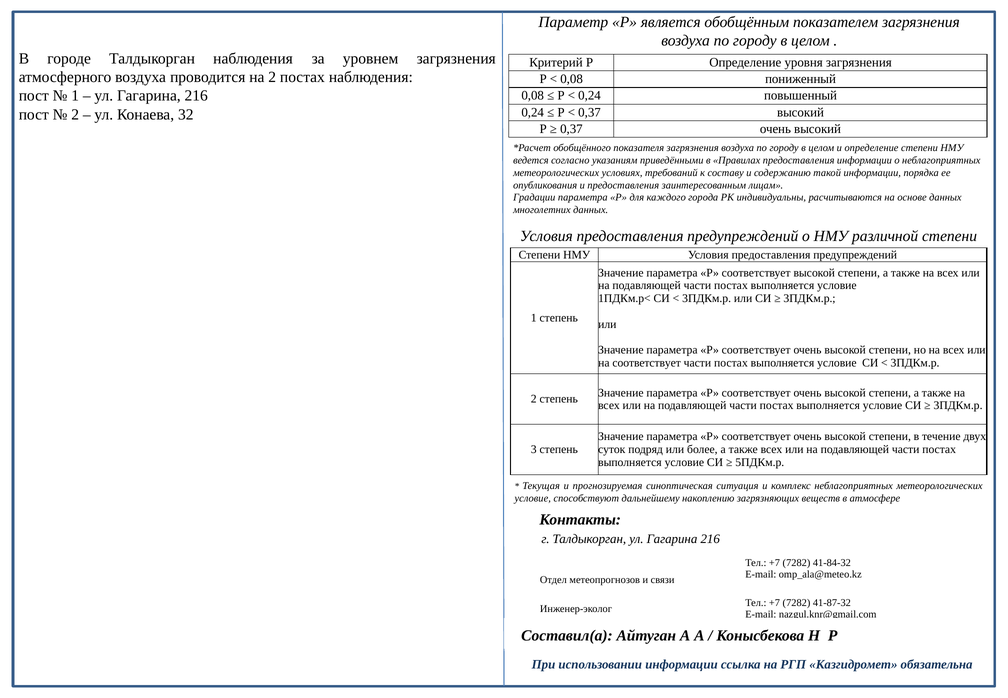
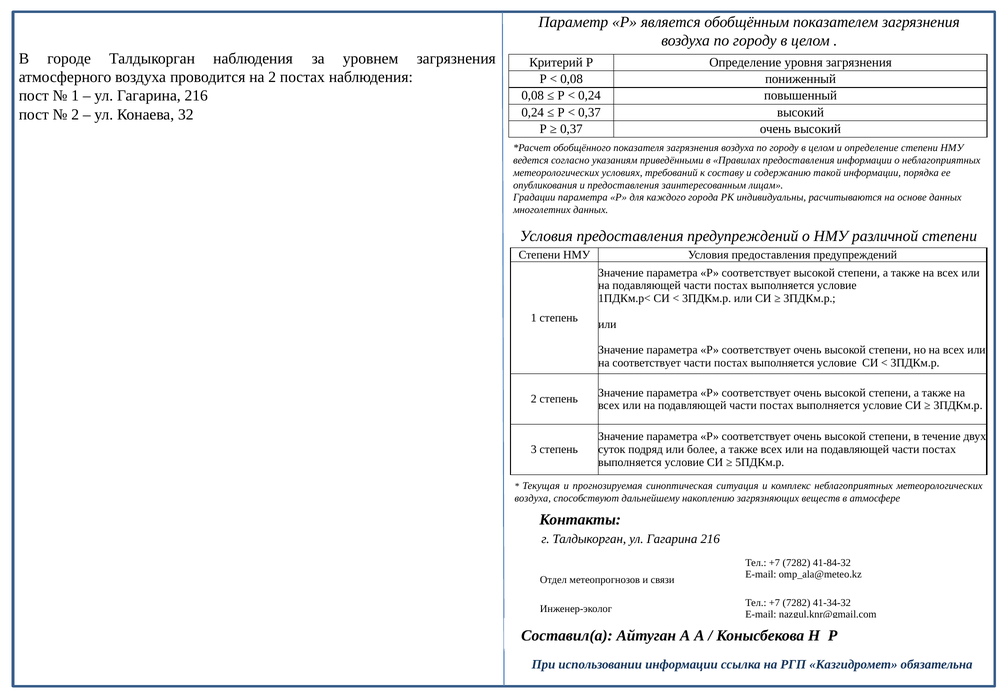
условие at (533, 498): условие -> воздуха
41-87-32: 41-87-32 -> 41-34-32
